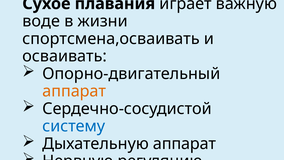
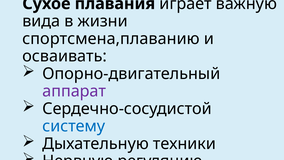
воде: воде -> вида
спортсмена,осваивать: спортсмена,осваивать -> спортсмена,плаванию
аппарат at (74, 91) colour: orange -> purple
Дыхательную аппарат: аппарат -> техники
